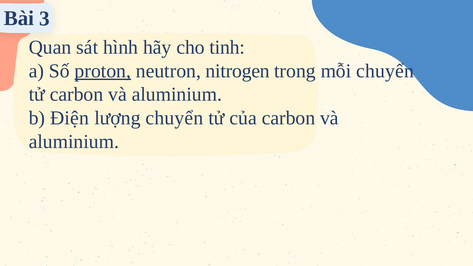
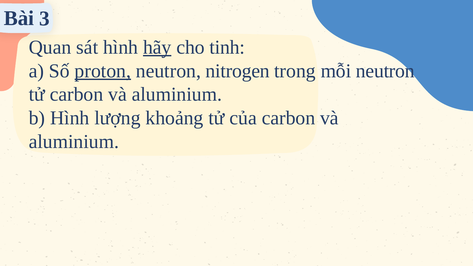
hãy underline: none -> present
mỗi chuyển: chuyển -> neutron
b Điện: Điện -> Hình
lượng chuyển: chuyển -> khoảng
